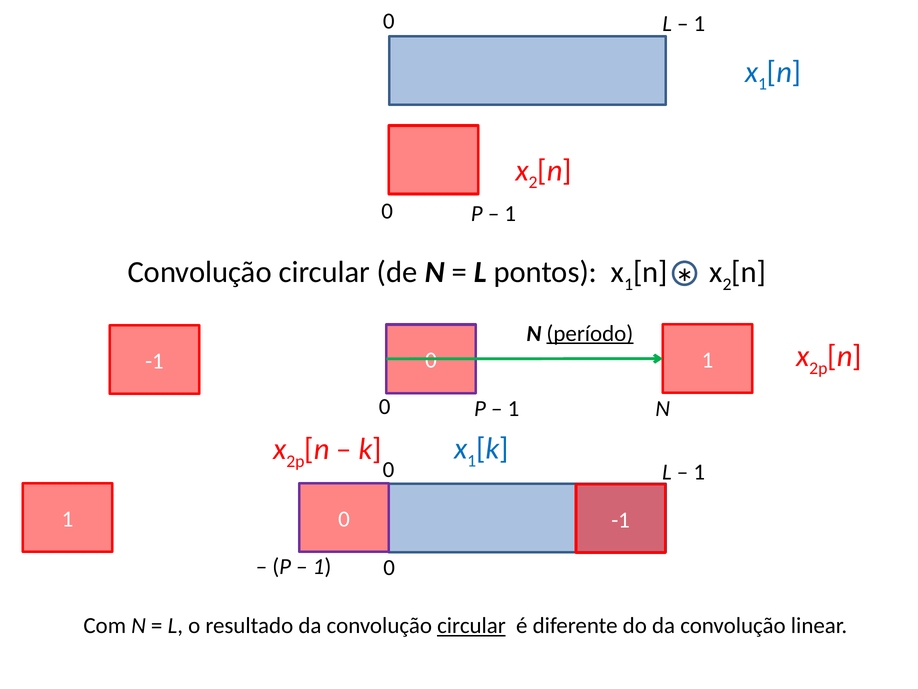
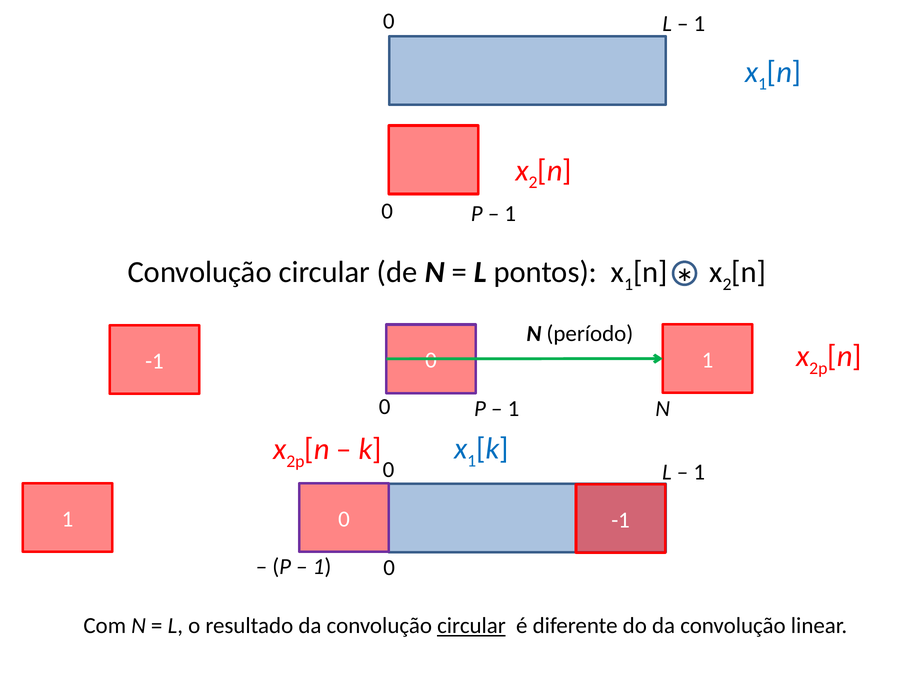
período underline: present -> none
